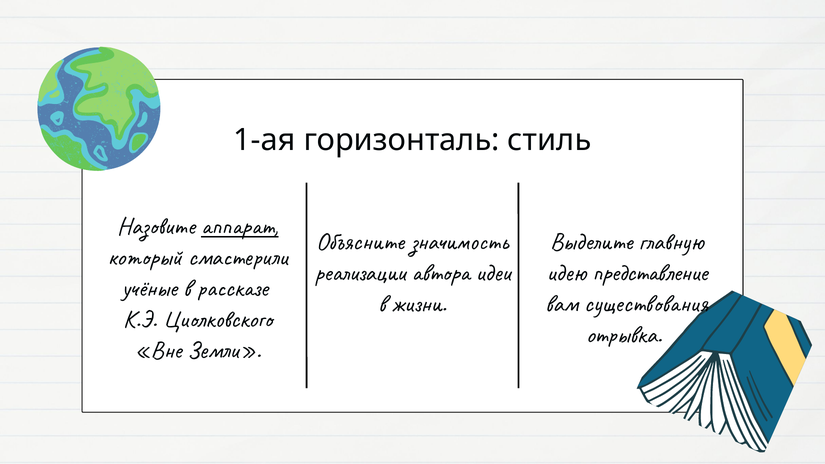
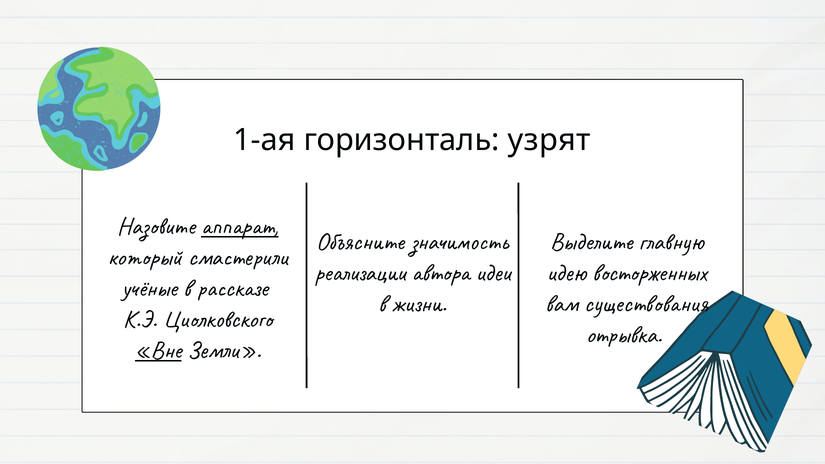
стиль: стиль -> узрят
представление: представление -> восторженных
Вне underline: none -> present
